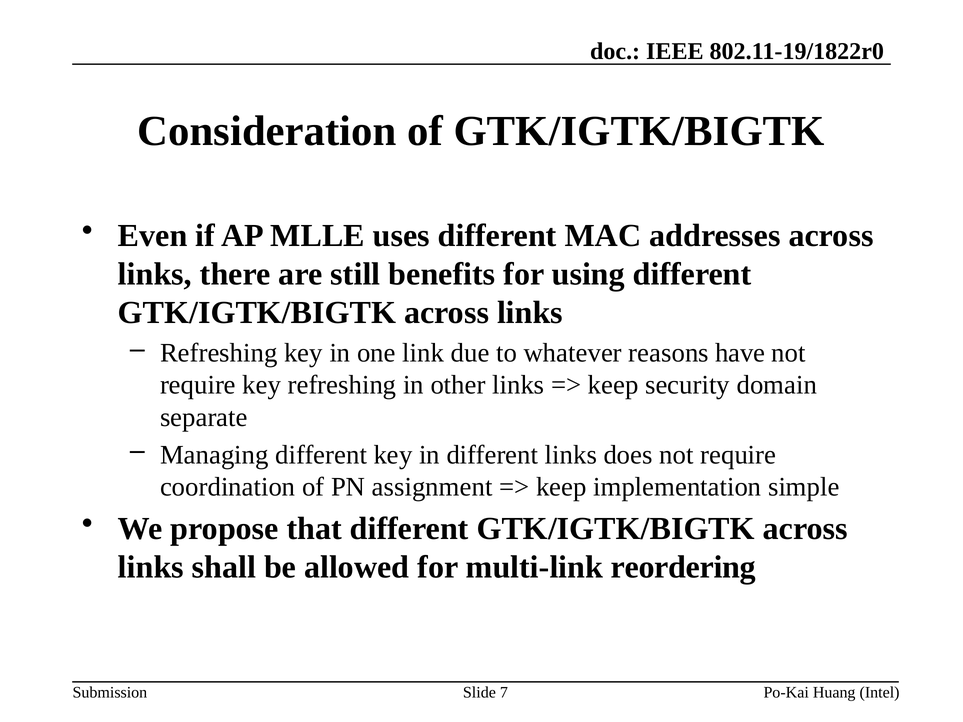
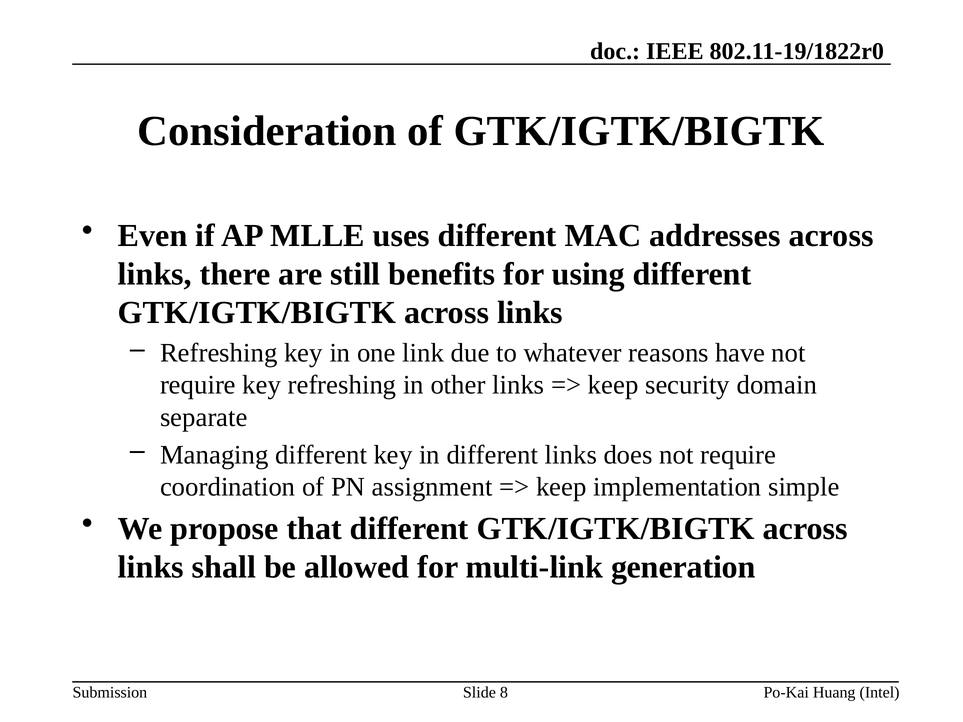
reordering: reordering -> generation
7: 7 -> 8
